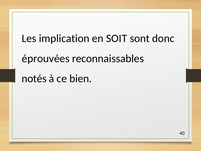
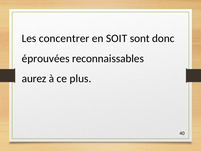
implication: implication -> concentrer
notés: notés -> aurez
bien: bien -> plus
